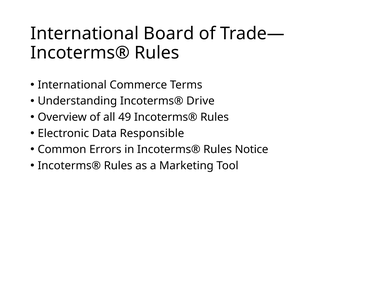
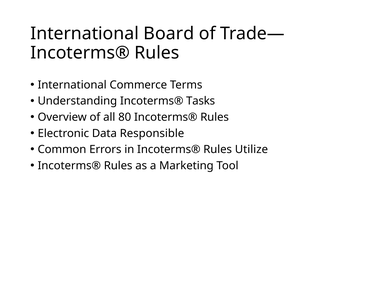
Drive: Drive -> Tasks
49: 49 -> 80
Notice: Notice -> Utilize
